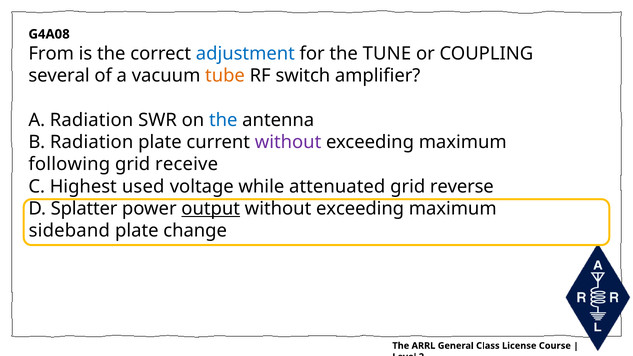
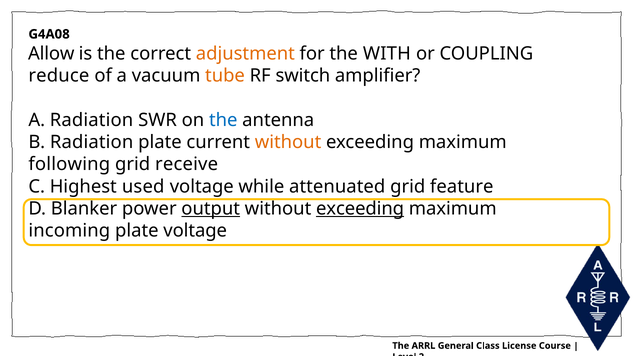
From: From -> Allow
adjustment colour: blue -> orange
TUNE: TUNE -> WITH
several: several -> reduce
without at (288, 142) colour: purple -> orange
reverse: reverse -> feature
Splatter: Splatter -> Blanker
exceeding at (360, 209) underline: none -> present
sideband: sideband -> incoming
plate change: change -> voltage
